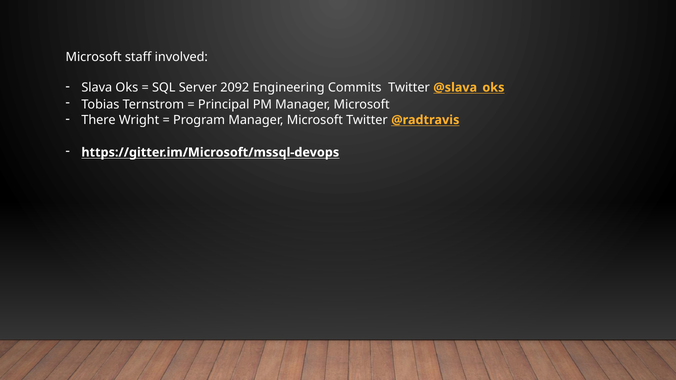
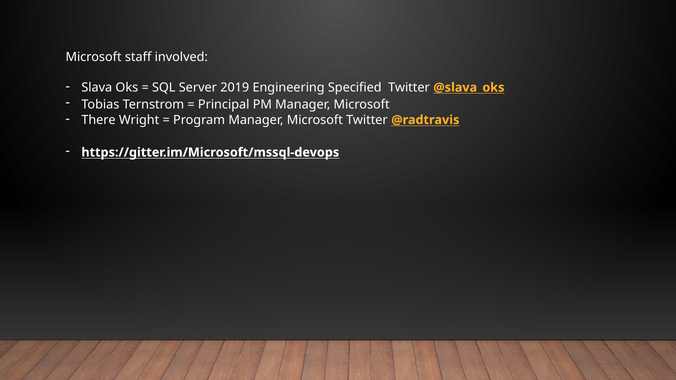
2092: 2092 -> 2019
Commits: Commits -> Specified
